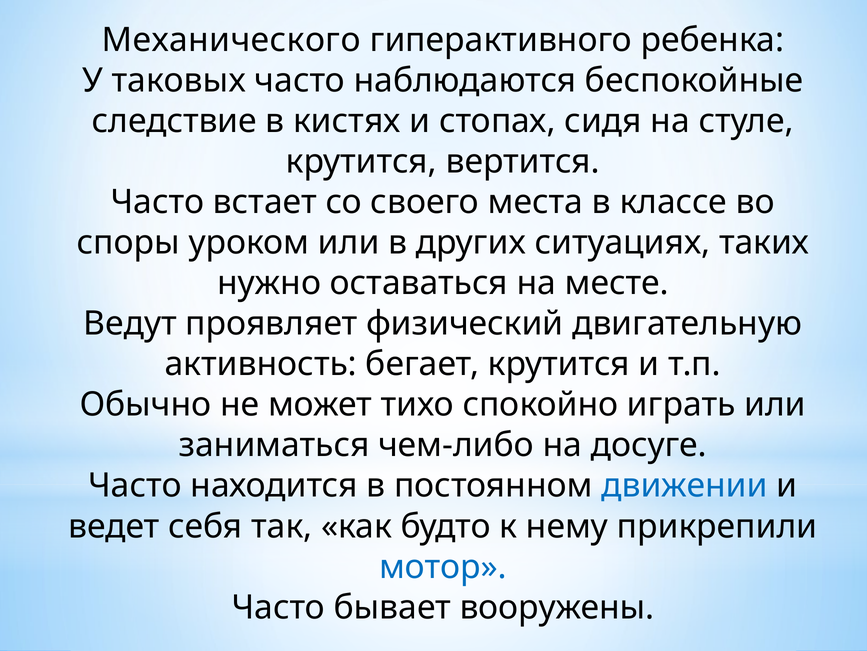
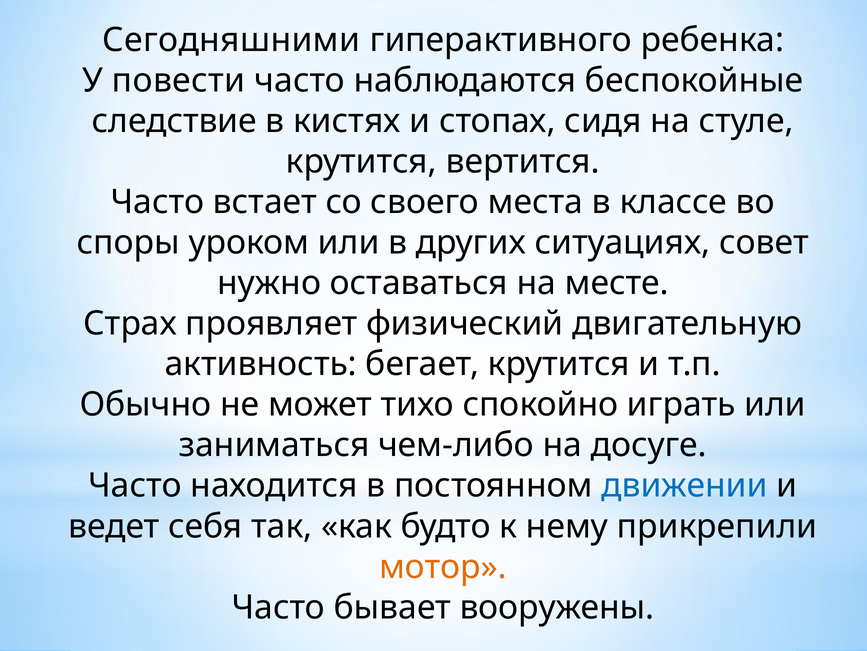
Механического: Механического -> Сегодняшними
таковых: таковых -> повести
таких: таких -> совет
Ведут: Ведут -> Страх
мотор colour: blue -> orange
